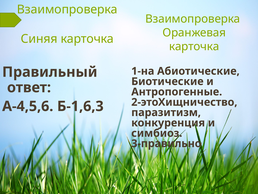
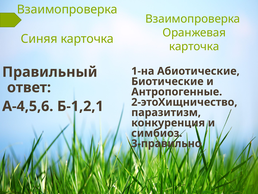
Б-1,6,3: Б-1,6,3 -> Б-1,2,1
